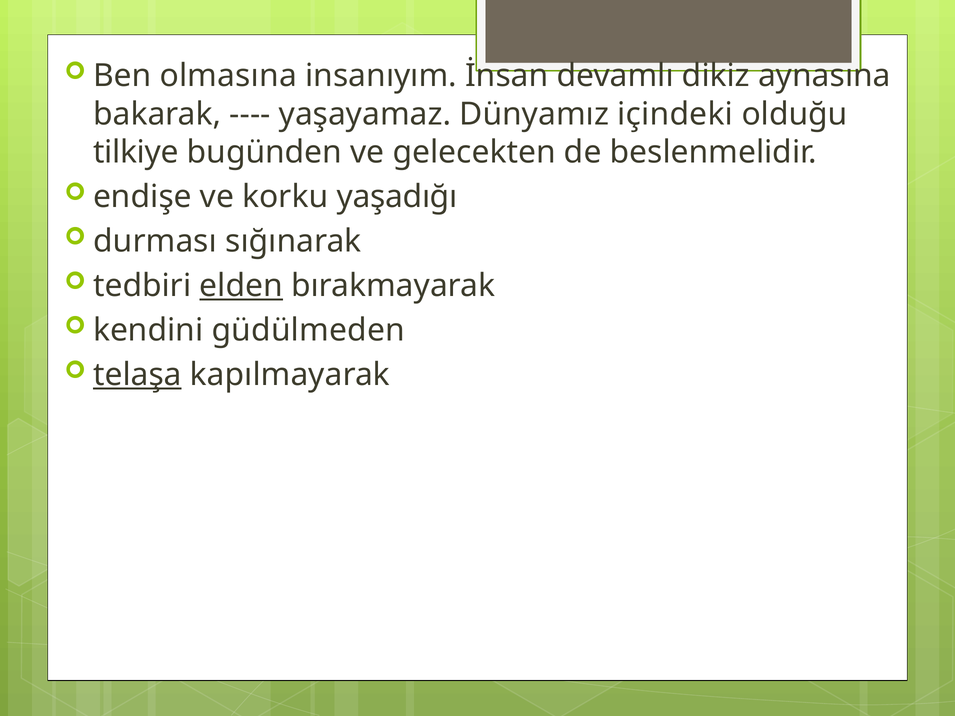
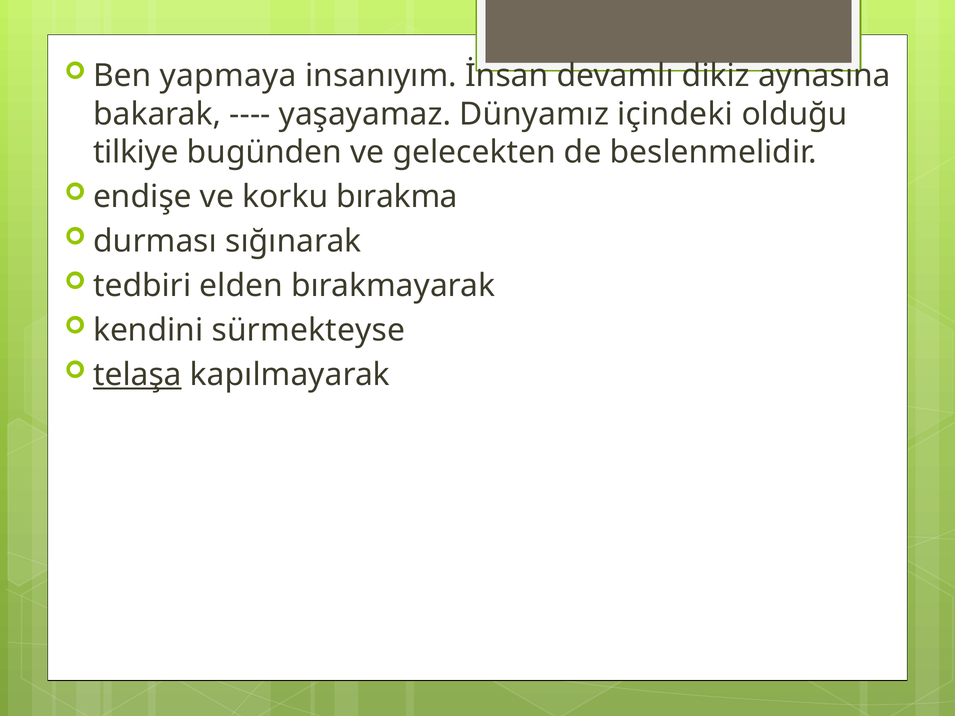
olmasına: olmasına -> yapmaya
yaşadığı: yaşadığı -> bırakma
elden underline: present -> none
güdülmeden: güdülmeden -> sürmekteyse
